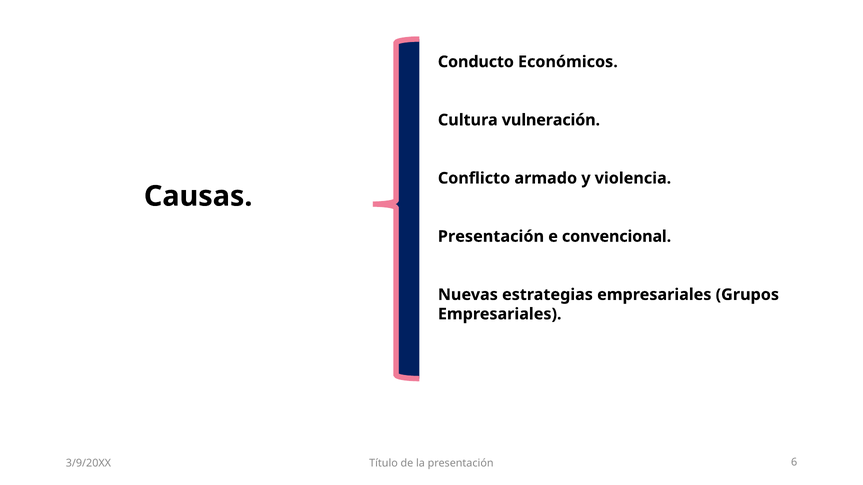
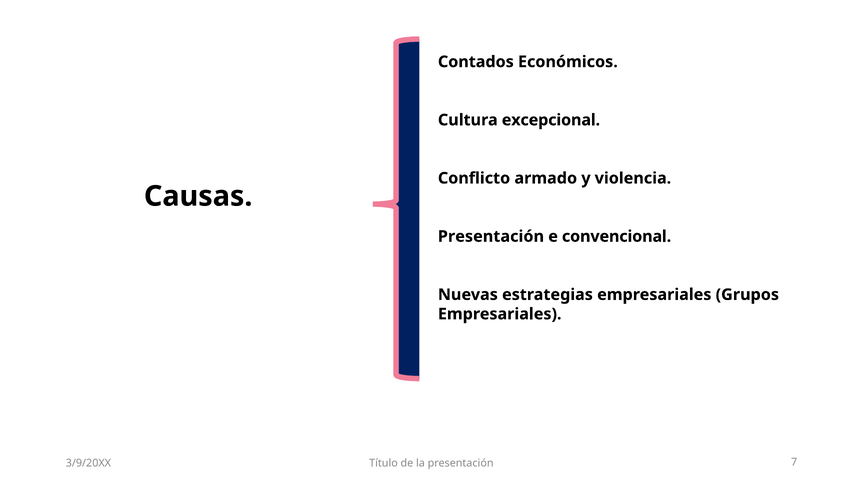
Conducto: Conducto -> Contados
vulneración: vulneración -> excepcional
6: 6 -> 7
